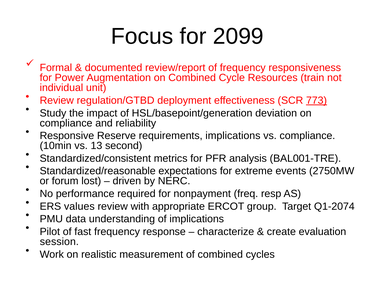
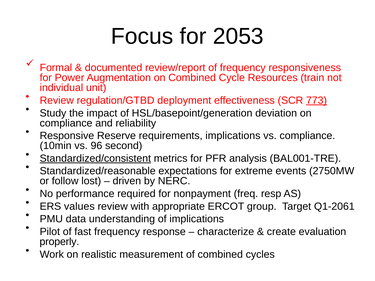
2099: 2099 -> 2053
13: 13 -> 96
Standardized/consistent underline: none -> present
forum: forum -> follow
Q1-2074: Q1-2074 -> Q1-2061
session: session -> properly
